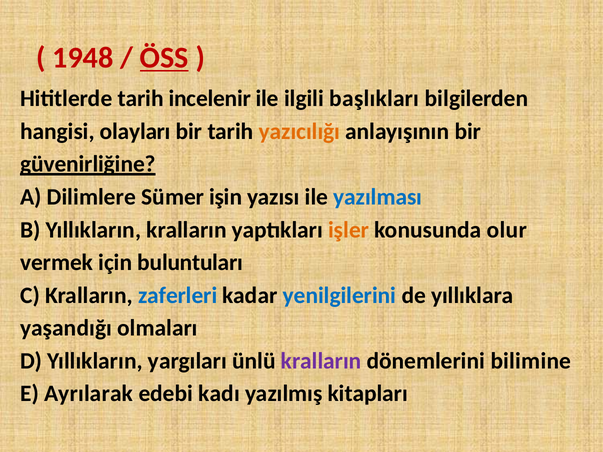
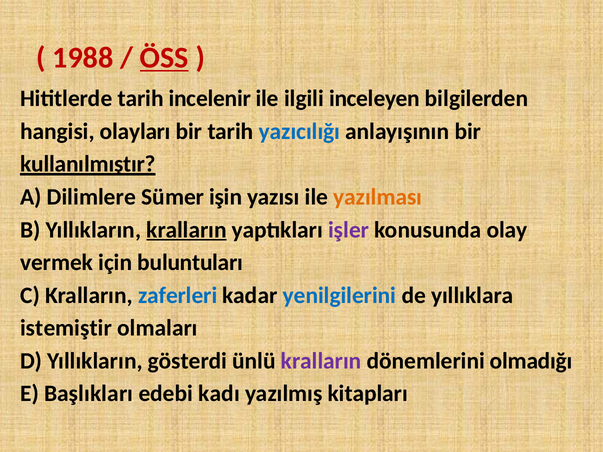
1948: 1948 -> 1988
başlıkları: başlıkları -> inceleyen
yazıcılığı colour: orange -> blue
güvenirliğine: güvenirliğine -> kullanılmıştır
yazılması colour: blue -> orange
kralların at (187, 230) underline: none -> present
işler colour: orange -> purple
olur: olur -> olay
yaşandığı: yaşandığı -> istemiştir
yargıları: yargıları -> gösterdi
bilimine: bilimine -> olmadığı
Ayrılarak: Ayrılarak -> Başlıkları
